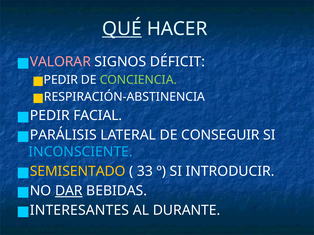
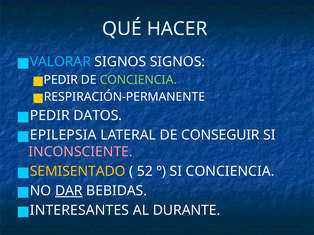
QUÉ underline: present -> none
VALORAR colour: pink -> light blue
SIGNOS DÉFICIT: DÉFICIT -> SIGNOS
RESPIRACIÓN-ABSTINENCIA: RESPIRACIÓN-ABSTINENCIA -> RESPIRACIÓN-PERMANENTE
FACIAL: FACIAL -> DATOS
PARÁLISIS: PARÁLISIS -> EPILEPSIA
INCONSCIENTE colour: light blue -> pink
33: 33 -> 52
SI INTRODUCIR: INTRODUCIR -> CONCIENCIA
